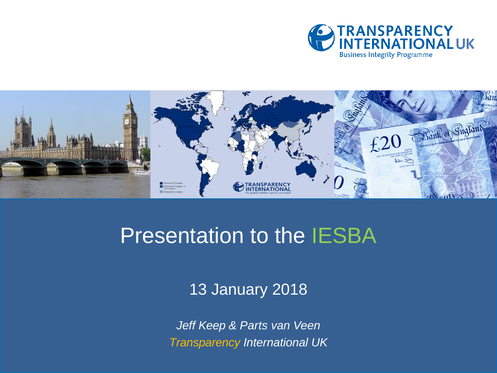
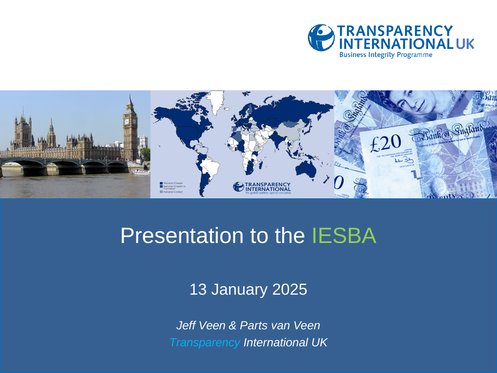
2018: 2018 -> 2025
Jeff Keep: Keep -> Veen
Transparency colour: yellow -> light blue
